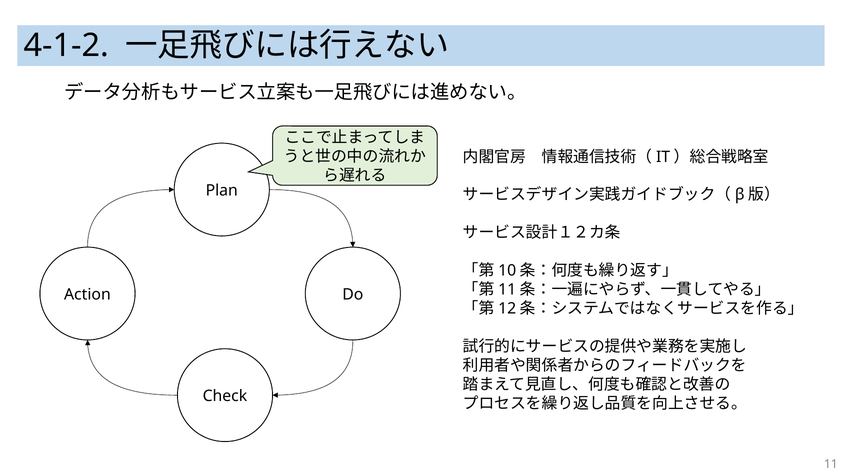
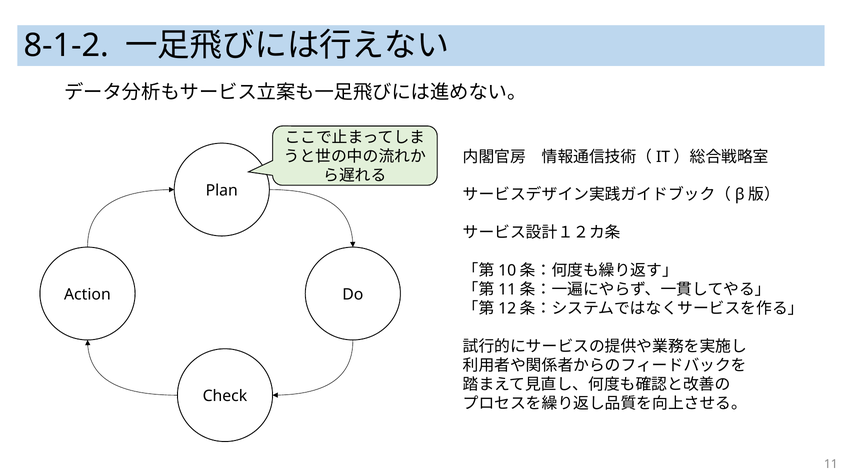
4-1-2: 4-1-2 -> 8-1-2
